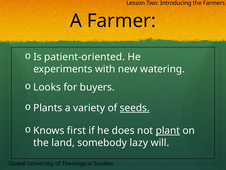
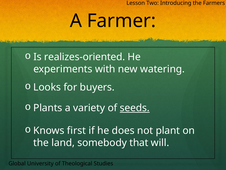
patient-oriented: patient-oriented -> realizes-oriented
plant underline: present -> none
lazy: lazy -> that
